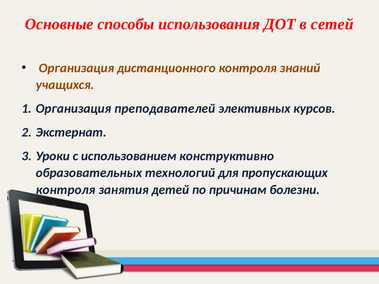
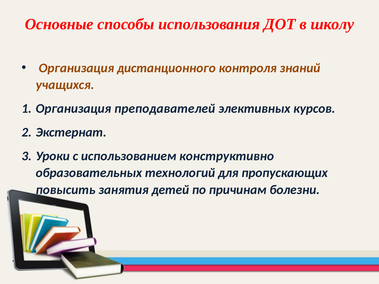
сетей: сетей -> школу
контроля at (66, 190): контроля -> повысить
